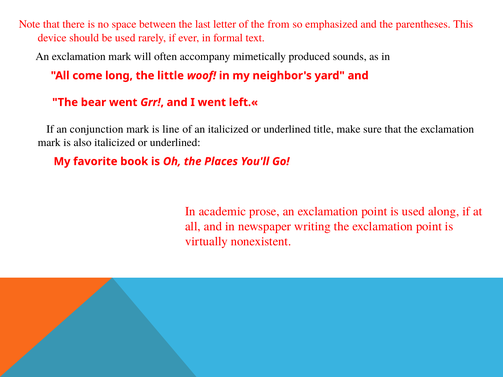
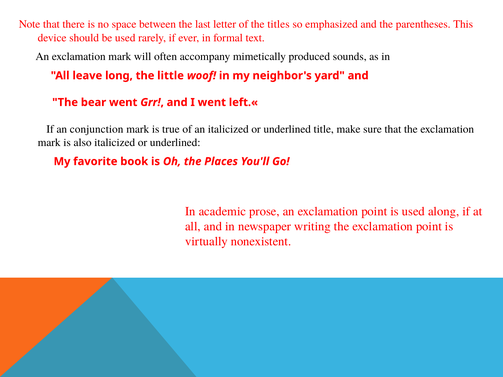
from: from -> titles
come: come -> leave
line: line -> true
